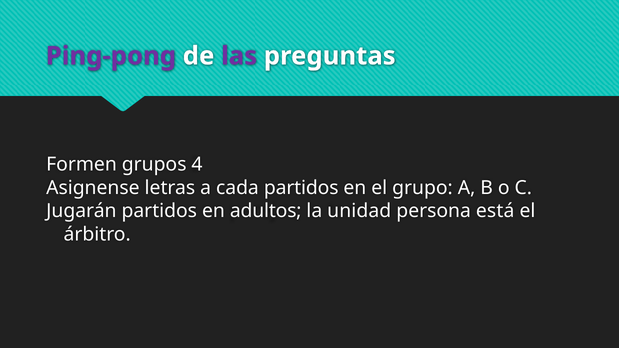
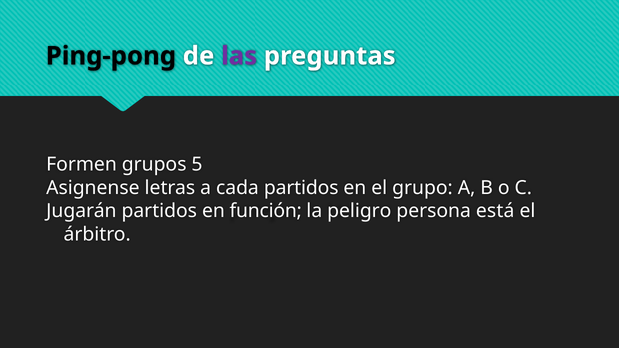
Ping-pong colour: purple -> black
4: 4 -> 5
adultos: adultos -> función
unidad: unidad -> peligro
